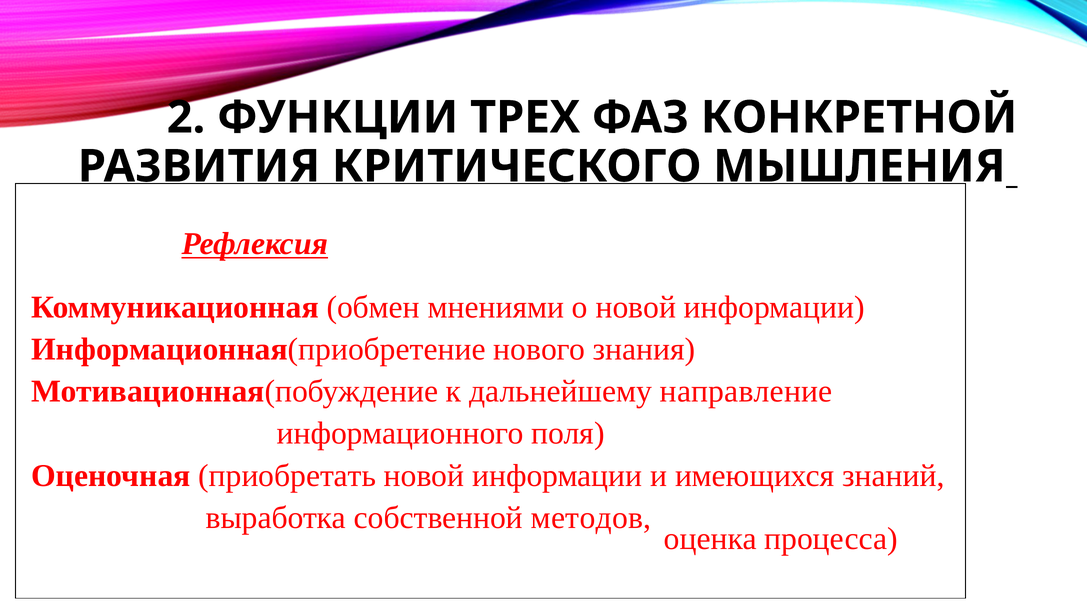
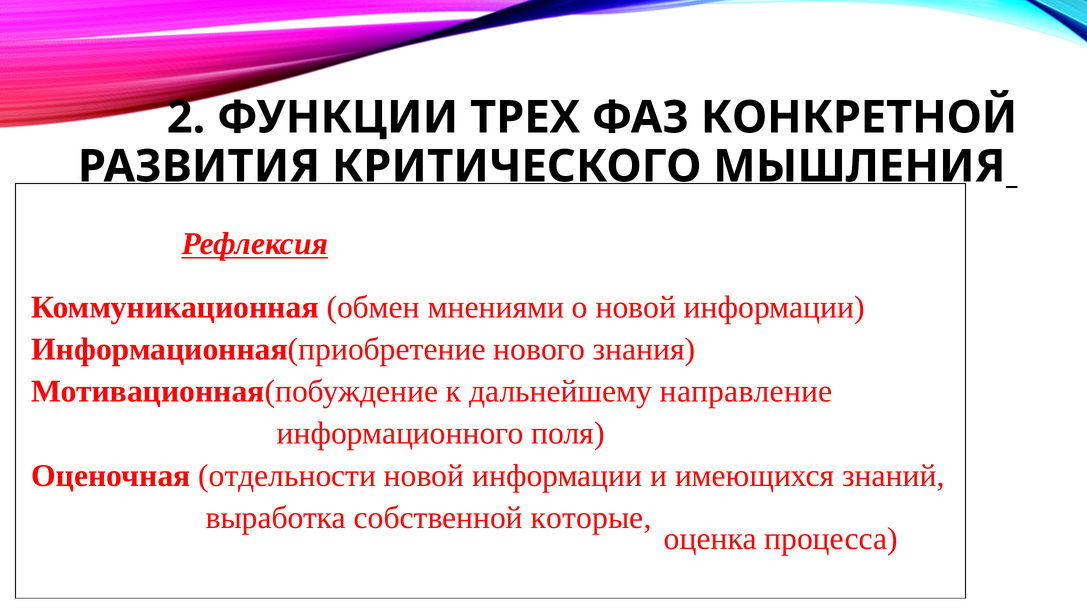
приобретать: приобретать -> отдельности
методов: методов -> которые
